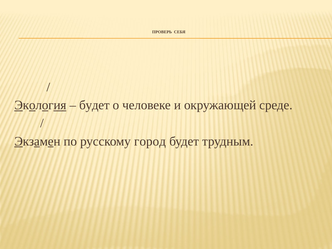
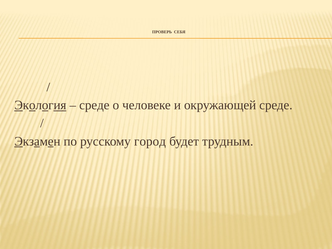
будет at (94, 105): будет -> среде
